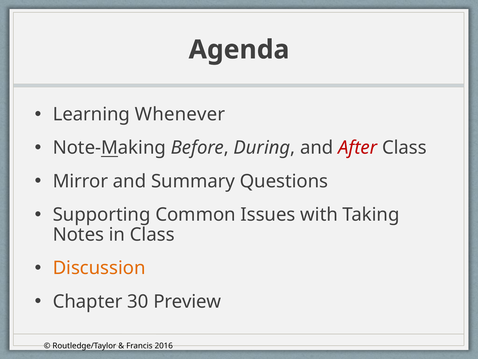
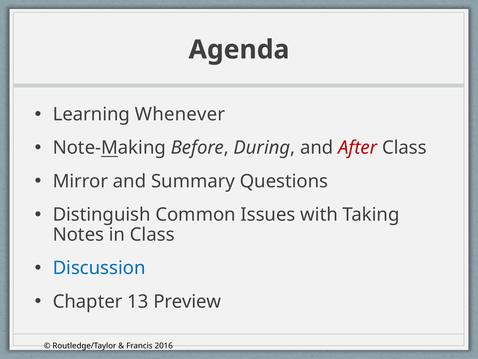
Supporting: Supporting -> Distinguish
Discussion colour: orange -> blue
30: 30 -> 13
